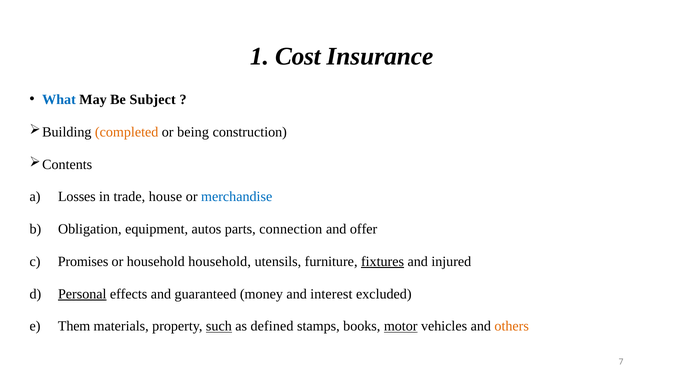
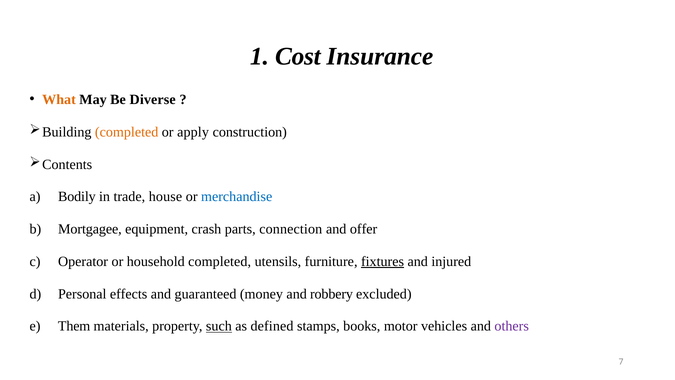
What colour: blue -> orange
Subject: Subject -> Diverse
being: being -> apply
Losses: Losses -> Bodily
Obligation: Obligation -> Mortgagee
autos: autos -> crash
Promises: Promises -> Operator
household household: household -> completed
Personal underline: present -> none
interest: interest -> robbery
motor underline: present -> none
others colour: orange -> purple
